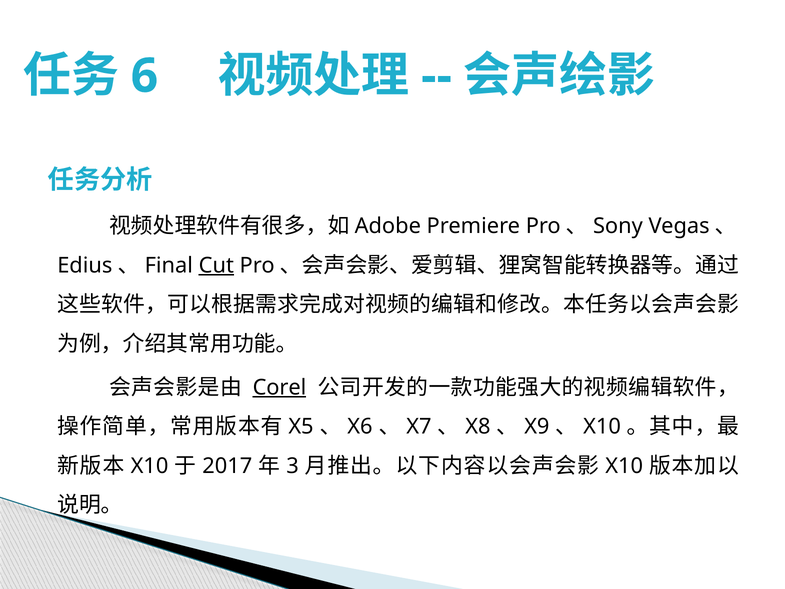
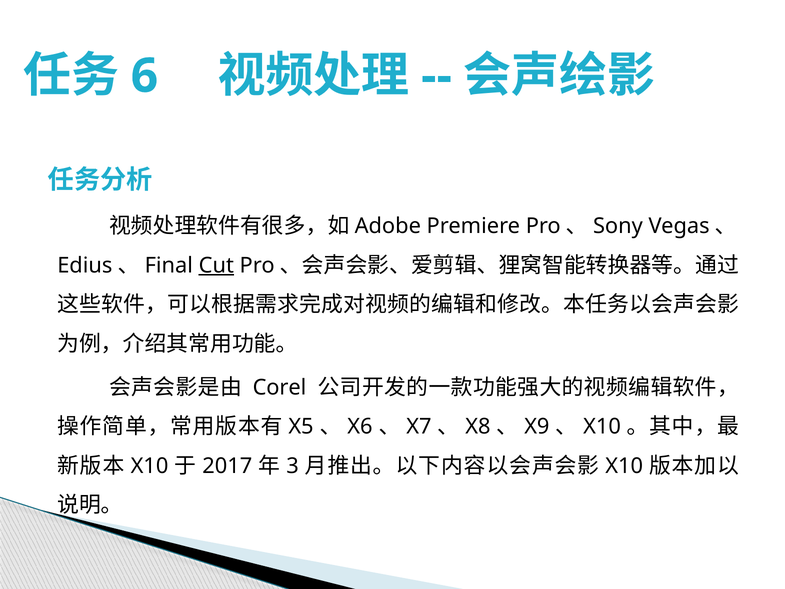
Corel underline: present -> none
